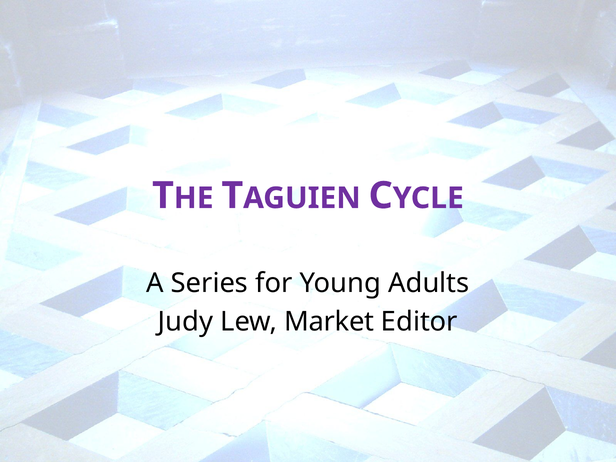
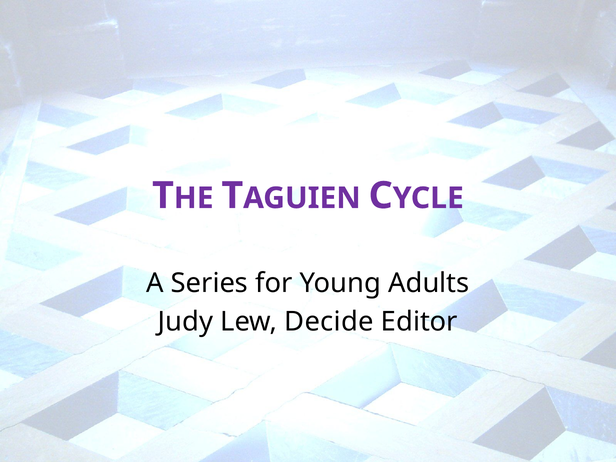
Market: Market -> Decide
